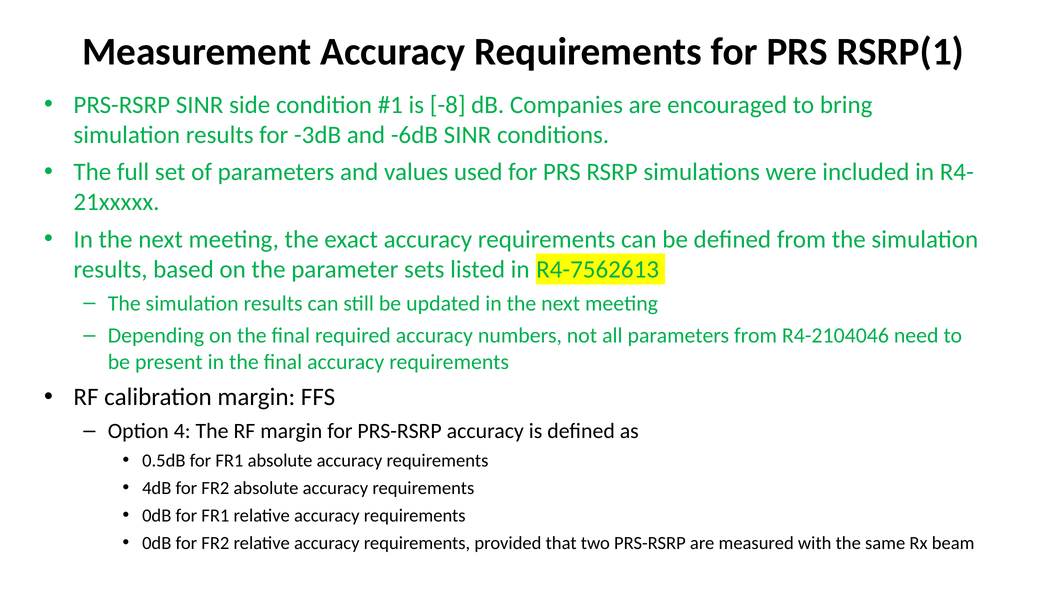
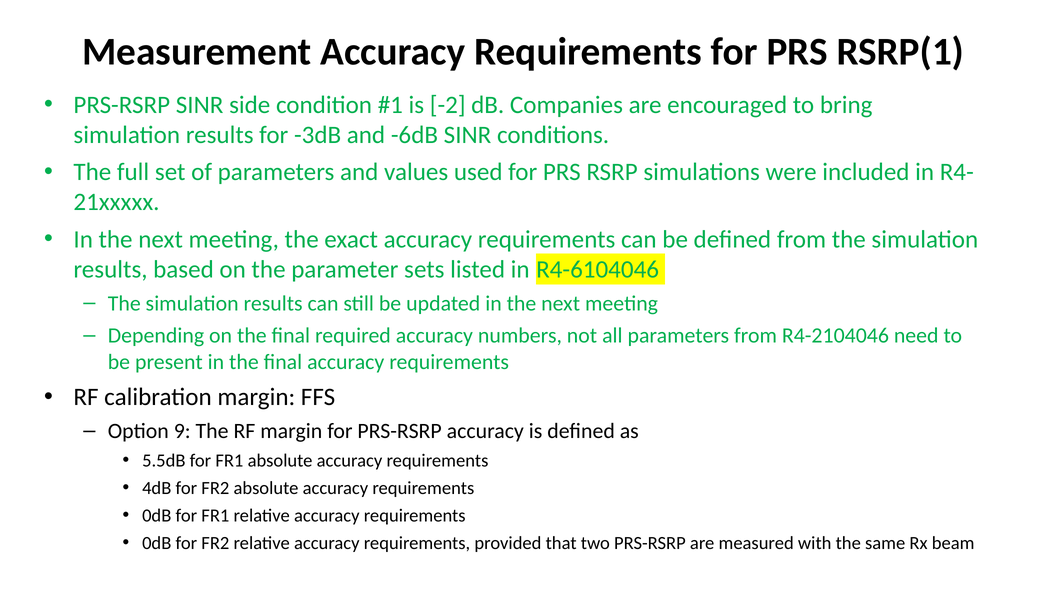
-8: -8 -> -2
R4-7562613: R4-7562613 -> R4-6104046
4: 4 -> 9
0.5dB: 0.5dB -> 5.5dB
